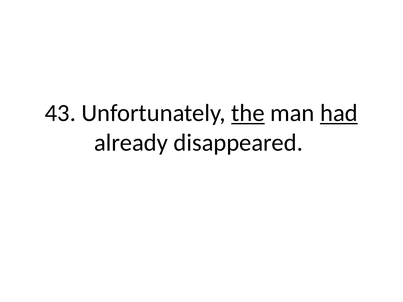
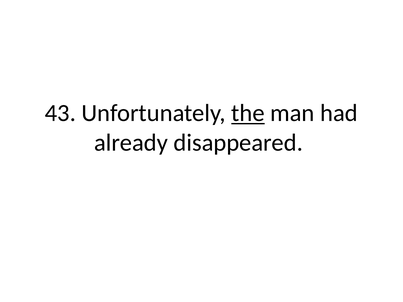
had underline: present -> none
